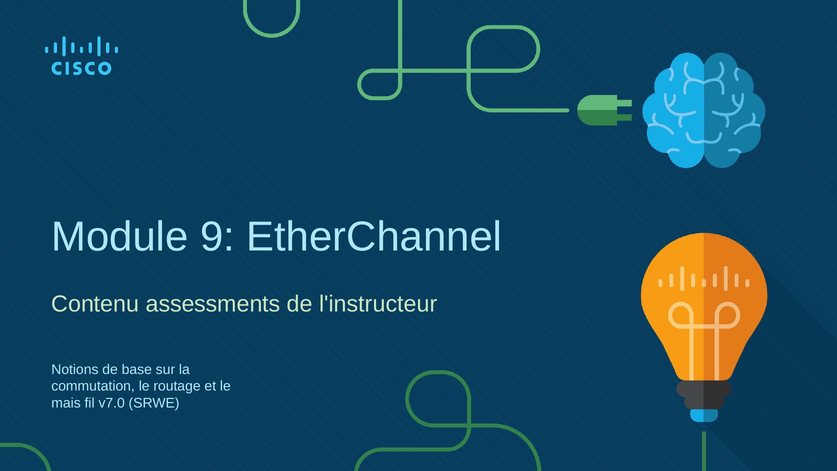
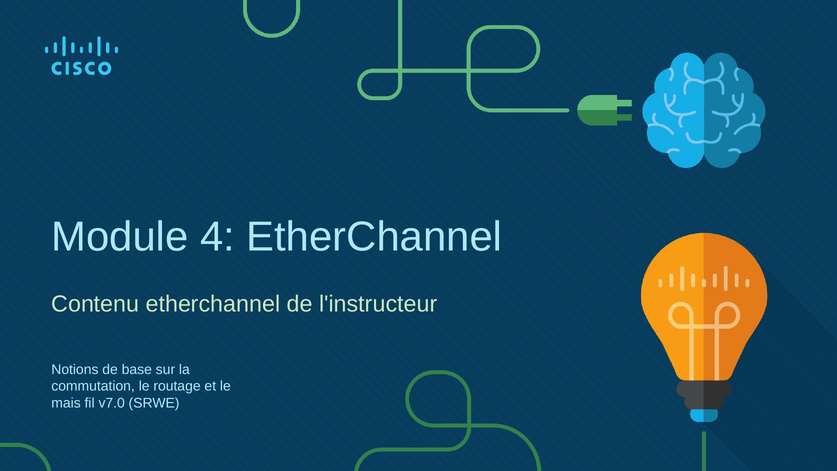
9: 9 -> 4
Contenu assessments: assessments -> etherchannel
